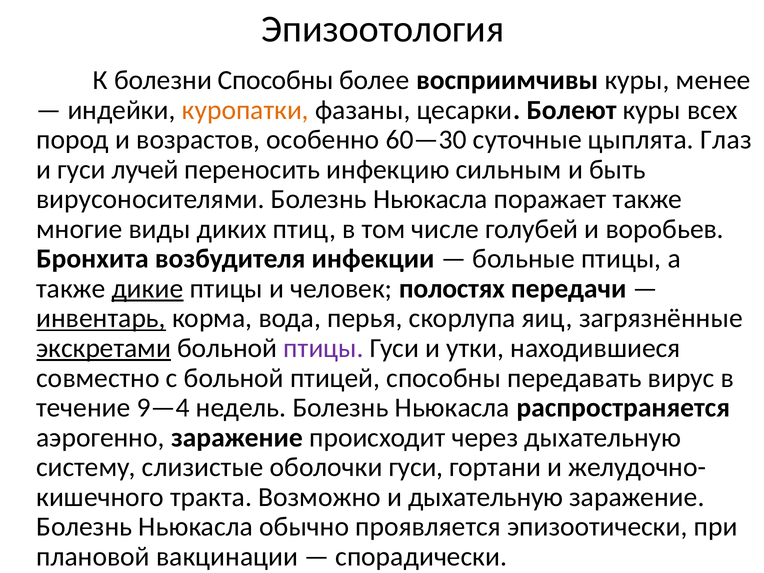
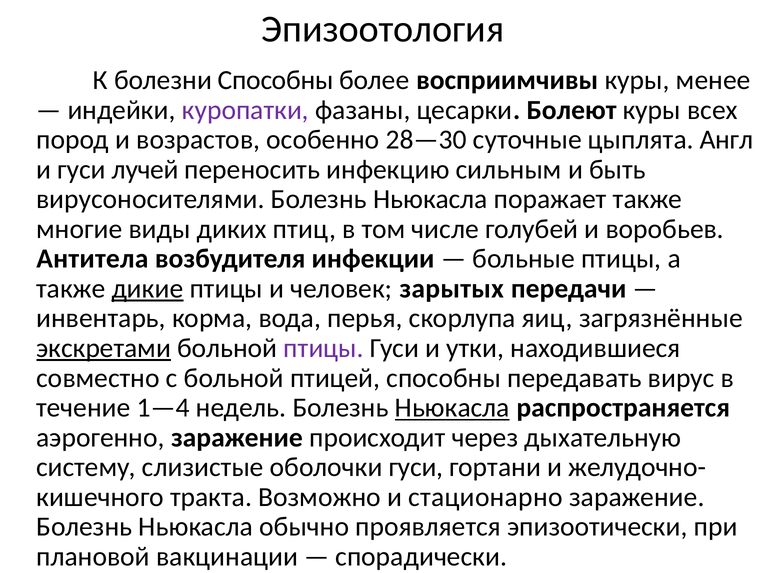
куропатки colour: orange -> purple
60—30: 60—30 -> 28—30
Глаз: Глаз -> Англ
Бронхита: Бронхита -> Антитела
полостях: полостях -> зарытых
инвентарь underline: present -> none
9—4: 9—4 -> 1—4
Ньюкасла at (452, 408) underline: none -> present
и дыхательную: дыхательную -> стационарно
